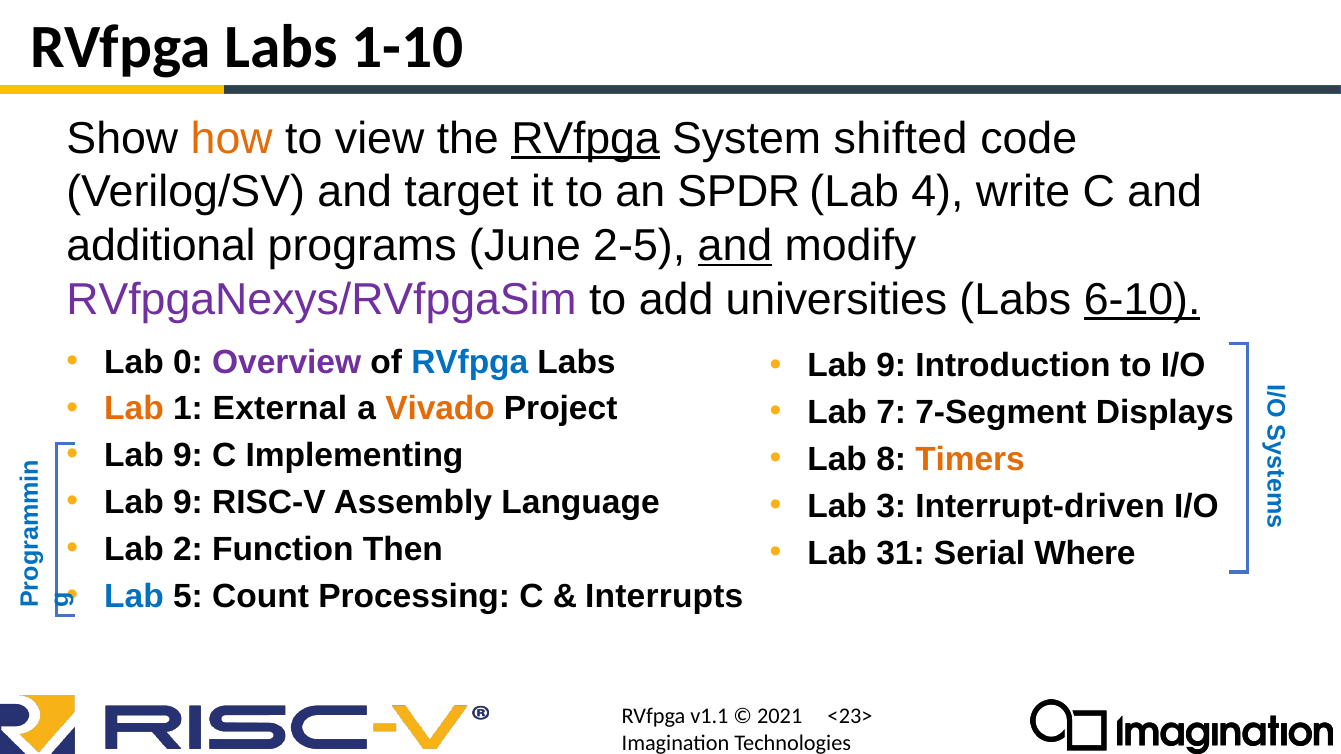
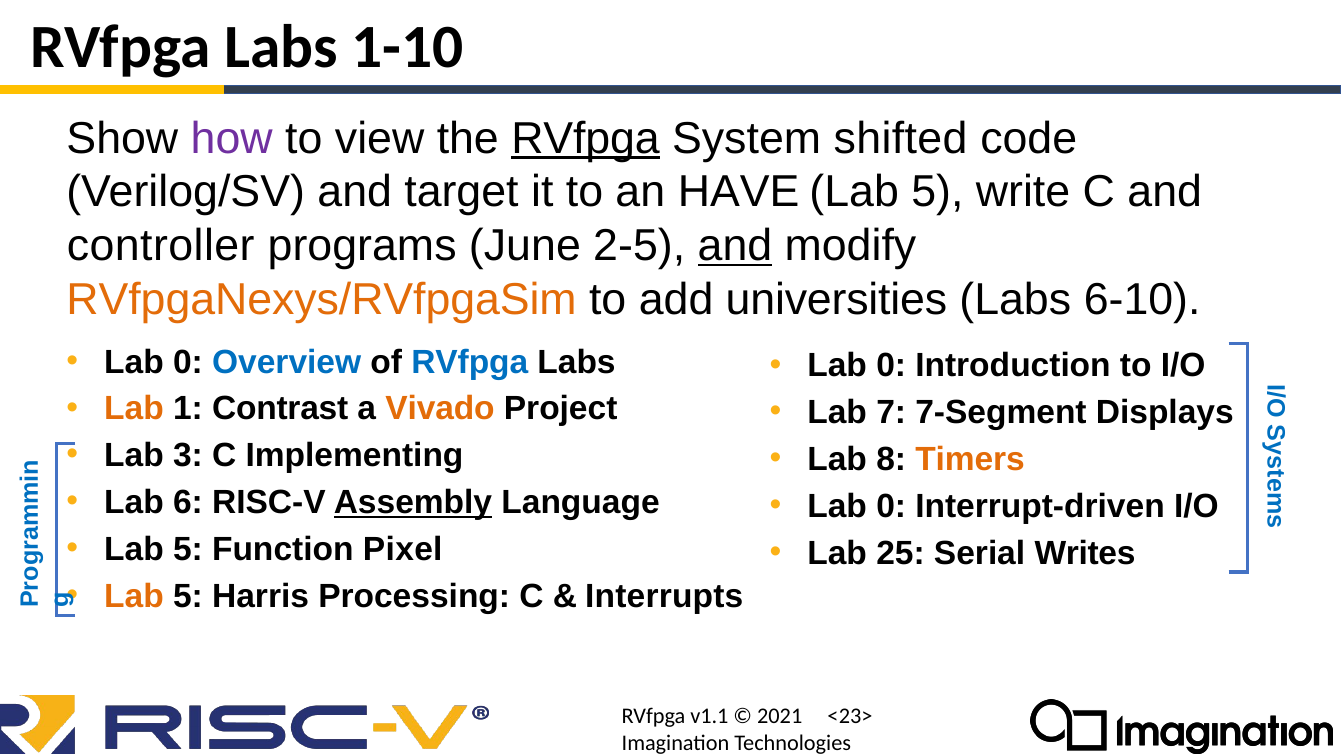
how colour: orange -> purple
SPDR: SPDR -> HAVE
4 at (937, 192): 4 -> 5
additional: additional -> controller
RVfpgaNexys/RVfpgaSim colour: purple -> orange
6-10 underline: present -> none
Overview colour: purple -> blue
9 at (891, 366): 9 -> 0
External: External -> Contrast
9 at (188, 456): 9 -> 3
9 at (188, 503): 9 -> 6
Assembly underline: none -> present
3 at (891, 507): 3 -> 0
2 at (188, 550): 2 -> 5
Then: Then -> Pixel
31: 31 -> 25
Where: Where -> Writes
Lab at (134, 597) colour: blue -> orange
Count: Count -> Harris
